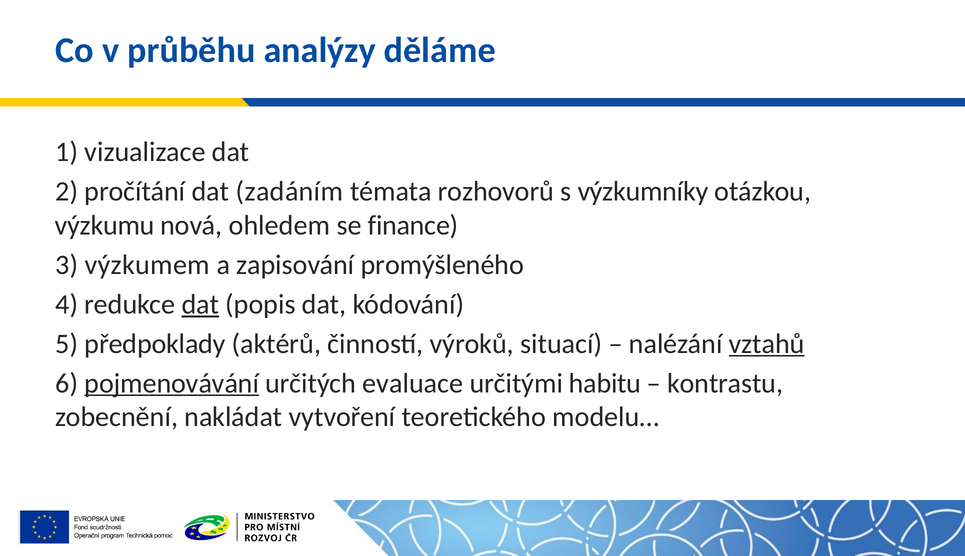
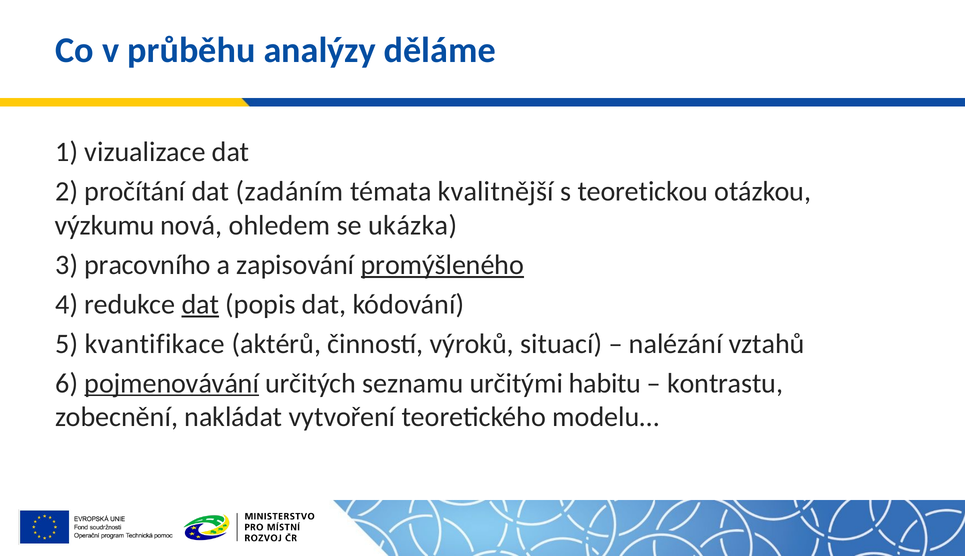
rozhovorů: rozhovorů -> kvalitnější
výzkumníky: výzkumníky -> teoretickou
finance: finance -> ukázka
výzkumem: výzkumem -> pracovního
promýšleného underline: none -> present
předpoklady: předpoklady -> kvantifikace
vztahů underline: present -> none
evaluace: evaluace -> seznamu
